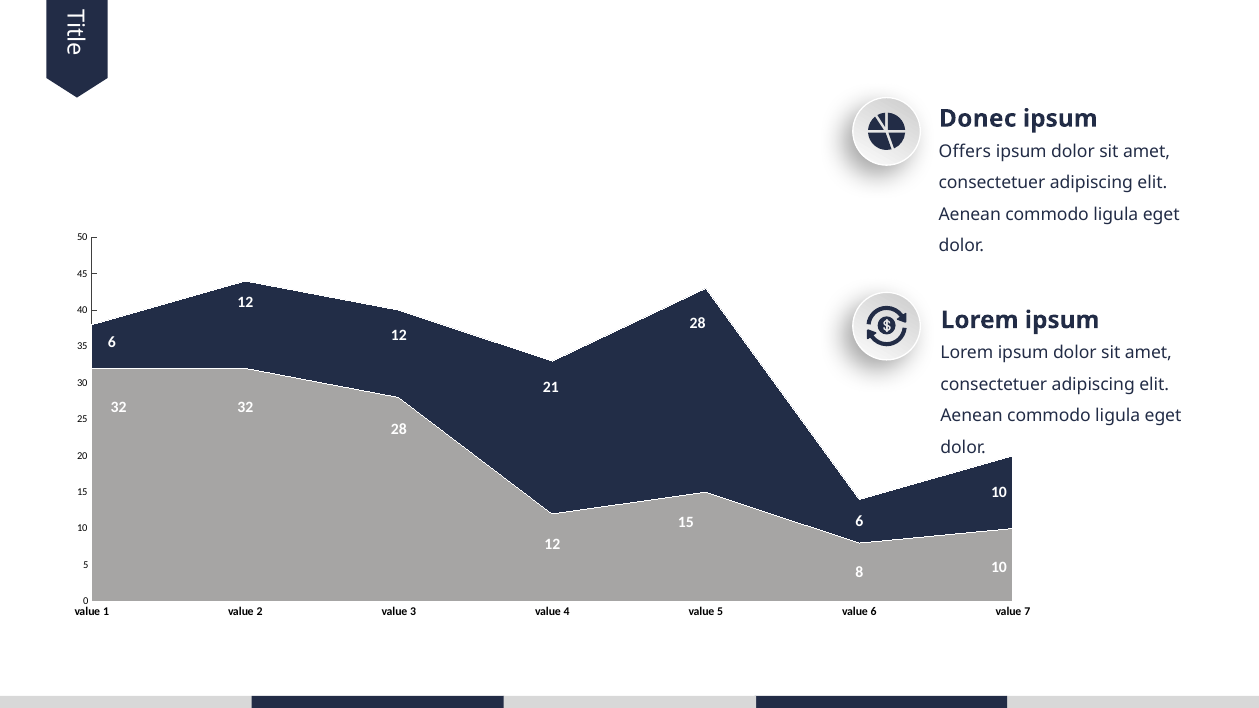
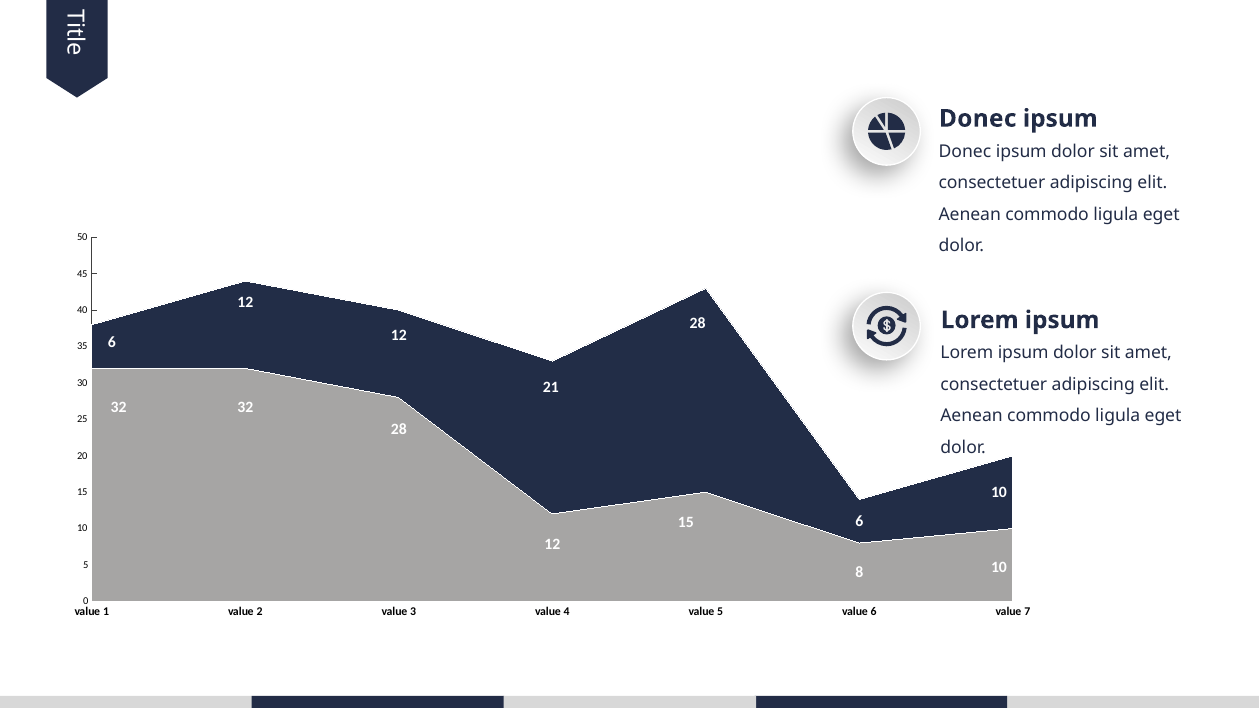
Offers at (965, 151): Offers -> Donec
